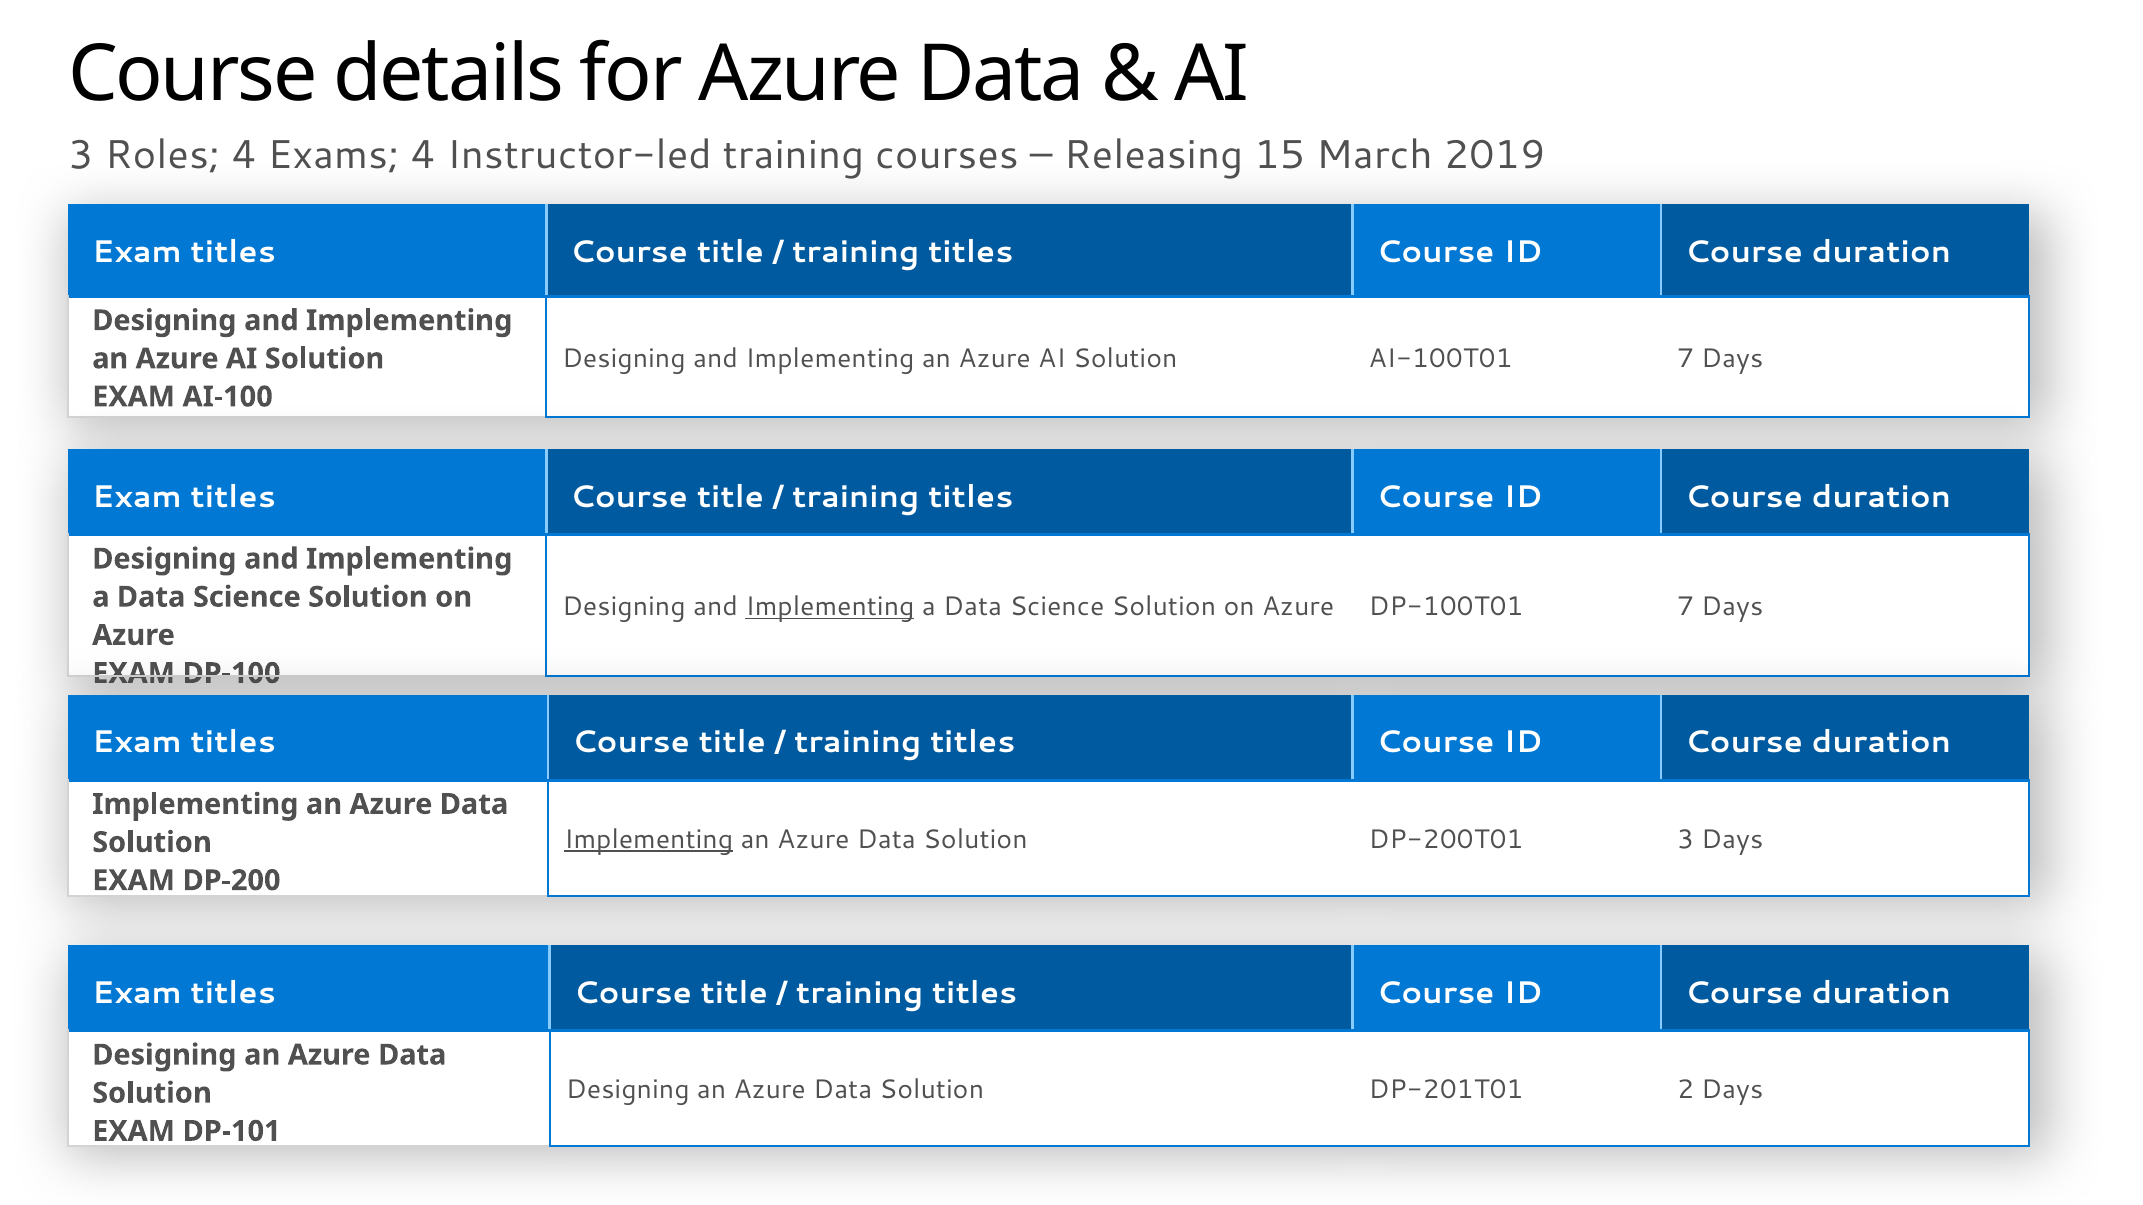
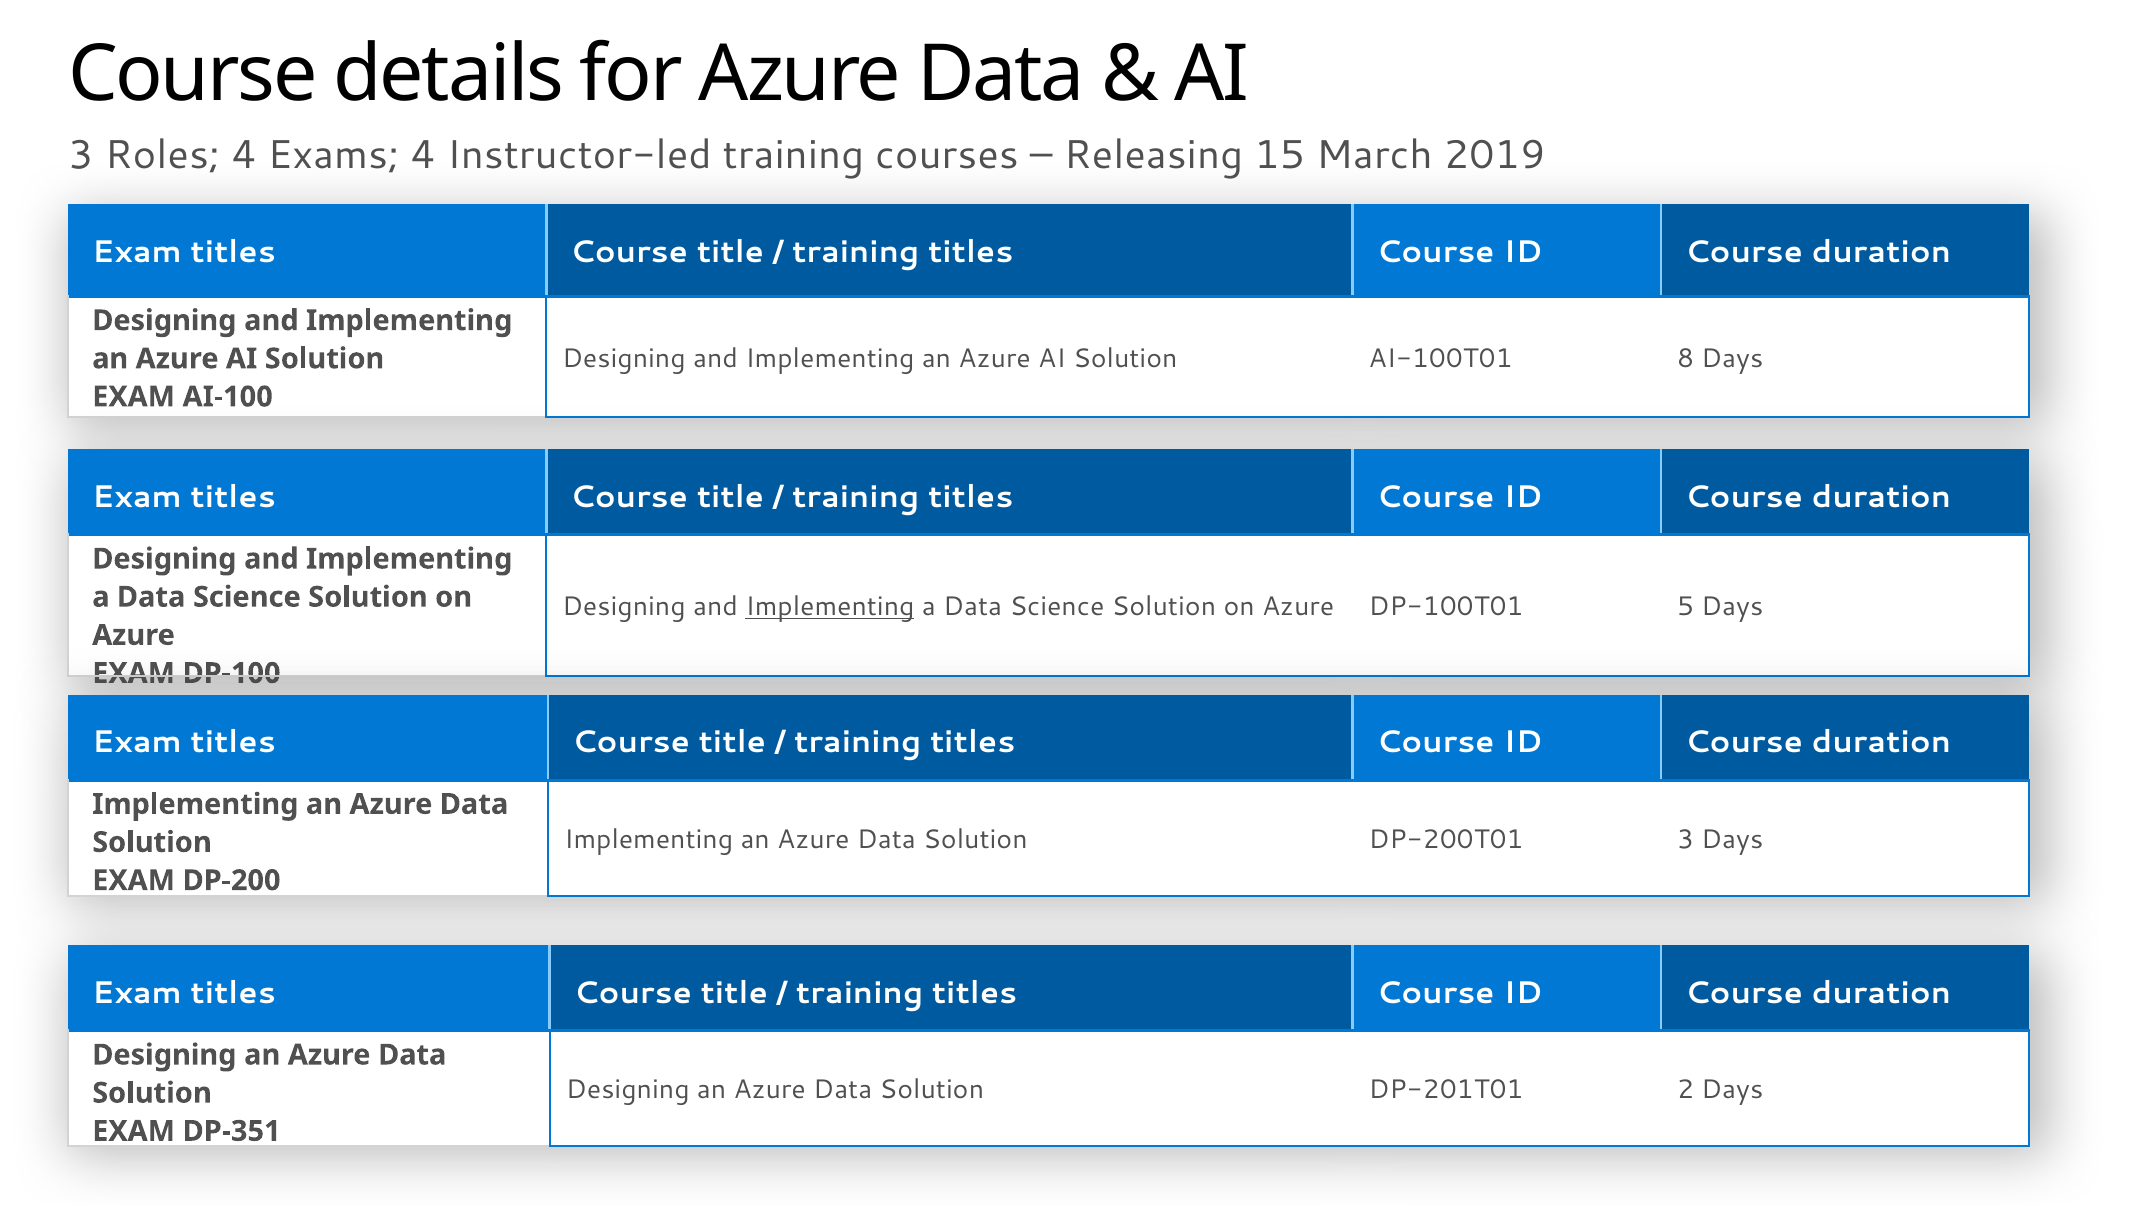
AI-100T01 7: 7 -> 8
DP-100T01 7: 7 -> 5
Implementing at (649, 840) underline: present -> none
DP-101: DP-101 -> DP-351
